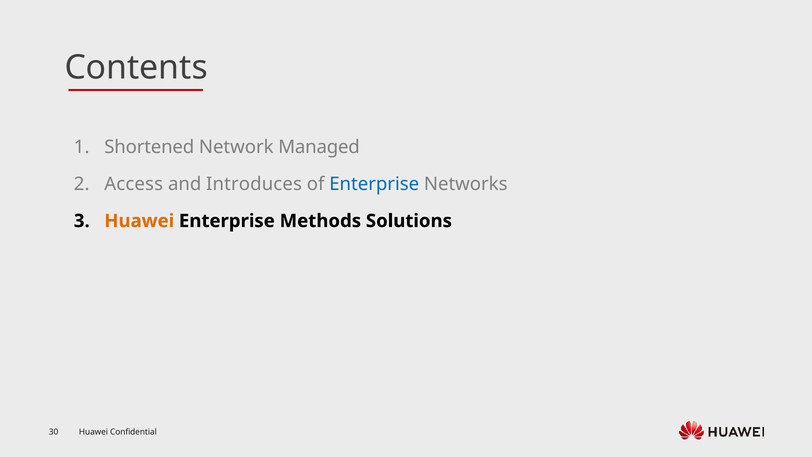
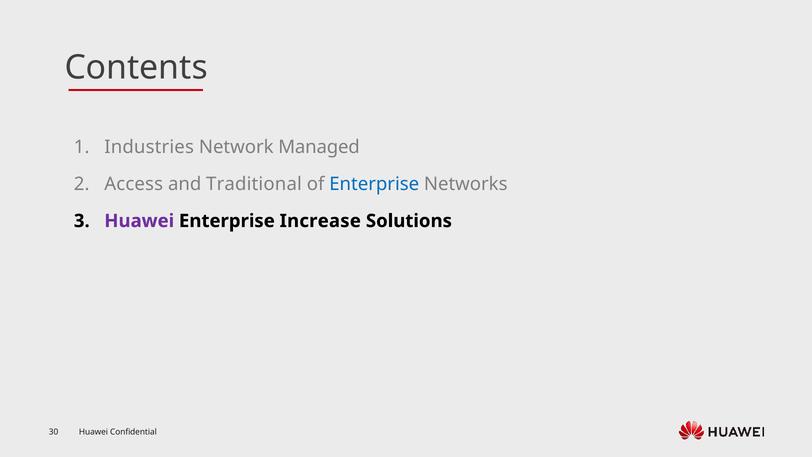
Shortened: Shortened -> Industries
Introduces: Introduces -> Traditional
Huawei at (139, 221) colour: orange -> purple
Methods: Methods -> Increase
